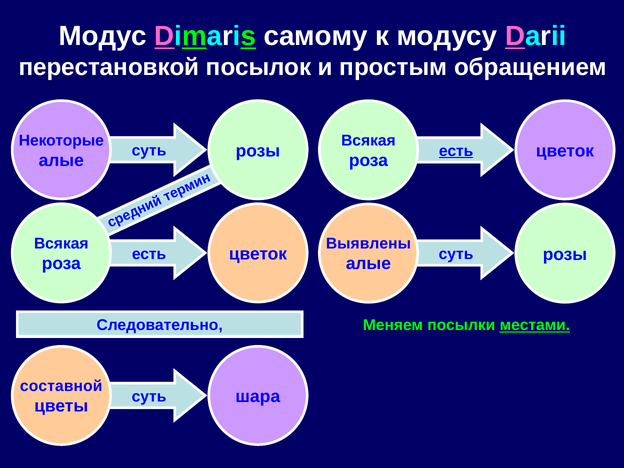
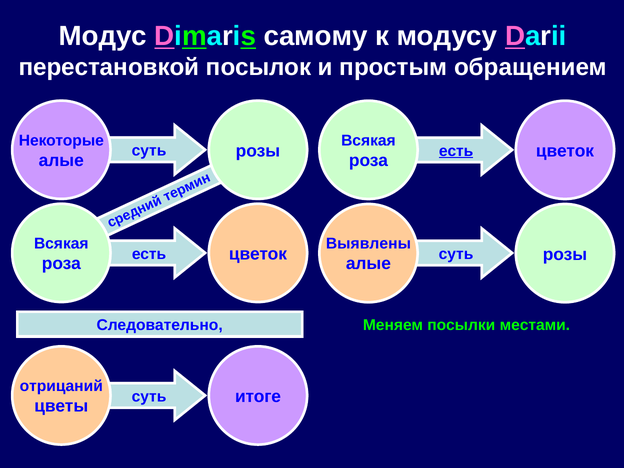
местами underline: present -> none
составной: составной -> отрицаний
шара: шара -> итоге
